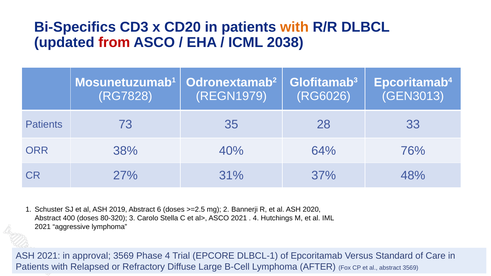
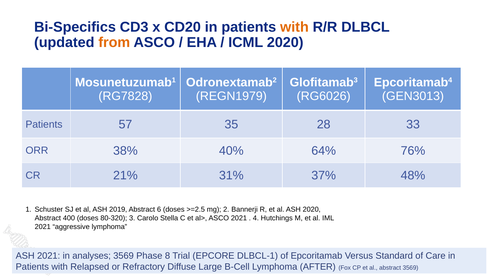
from colour: red -> orange
ICML 2038: 2038 -> 2020
73: 73 -> 57
27%: 27% -> 21%
approval: approval -> analyses
Phase 4: 4 -> 8
